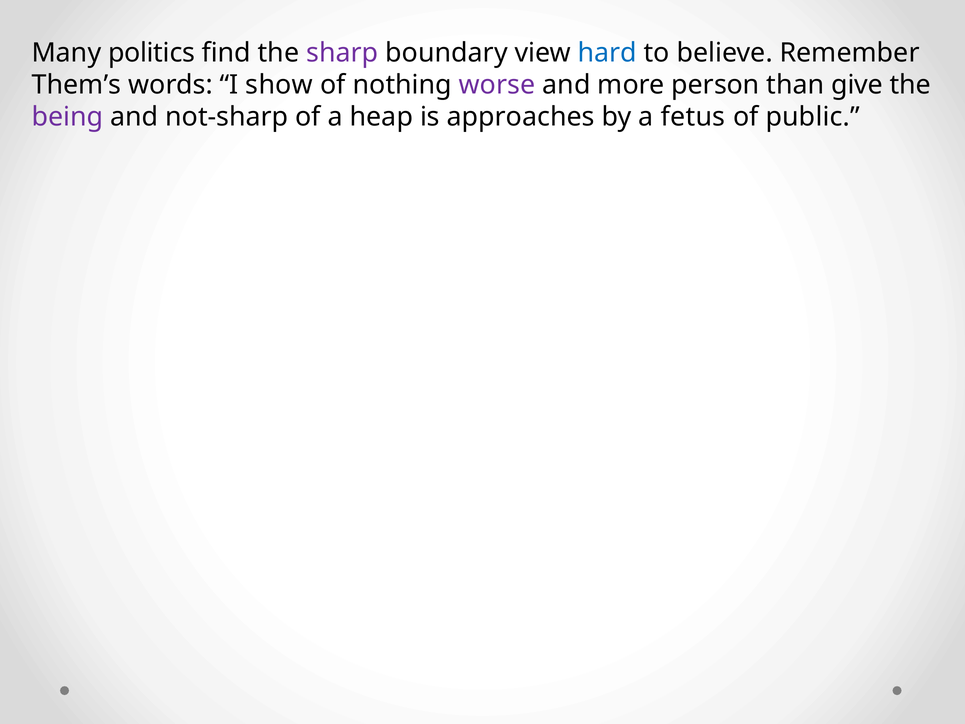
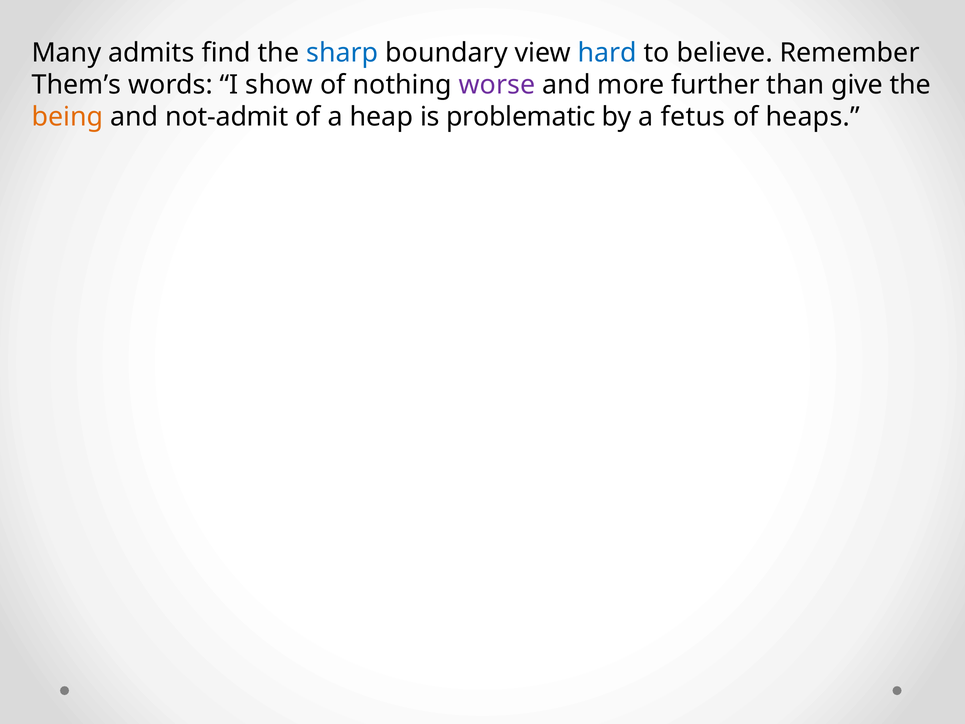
politics: politics -> admits
sharp colour: purple -> blue
person: person -> further
being colour: purple -> orange
not-sharp: not-sharp -> not-admit
approaches: approaches -> problematic
public: public -> heaps
